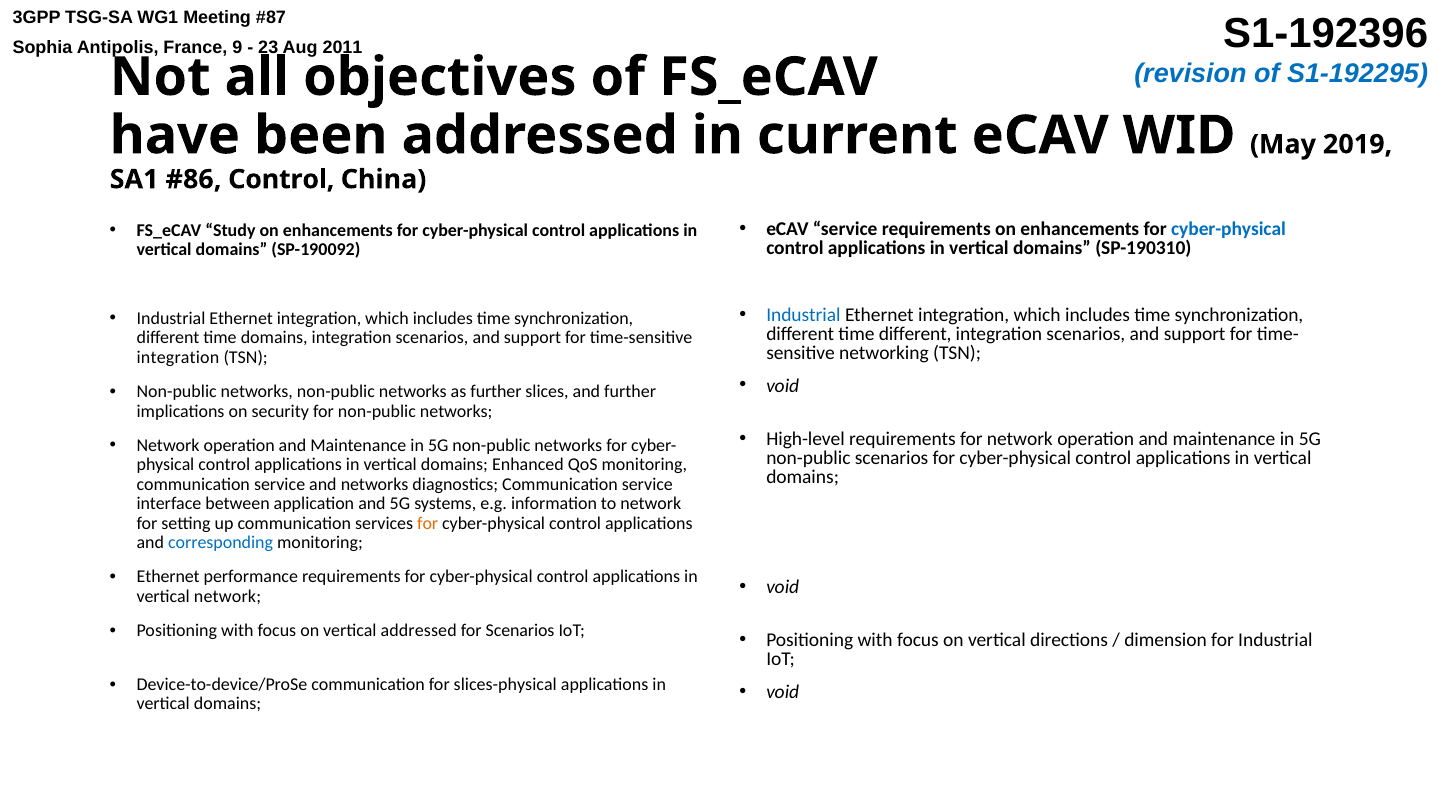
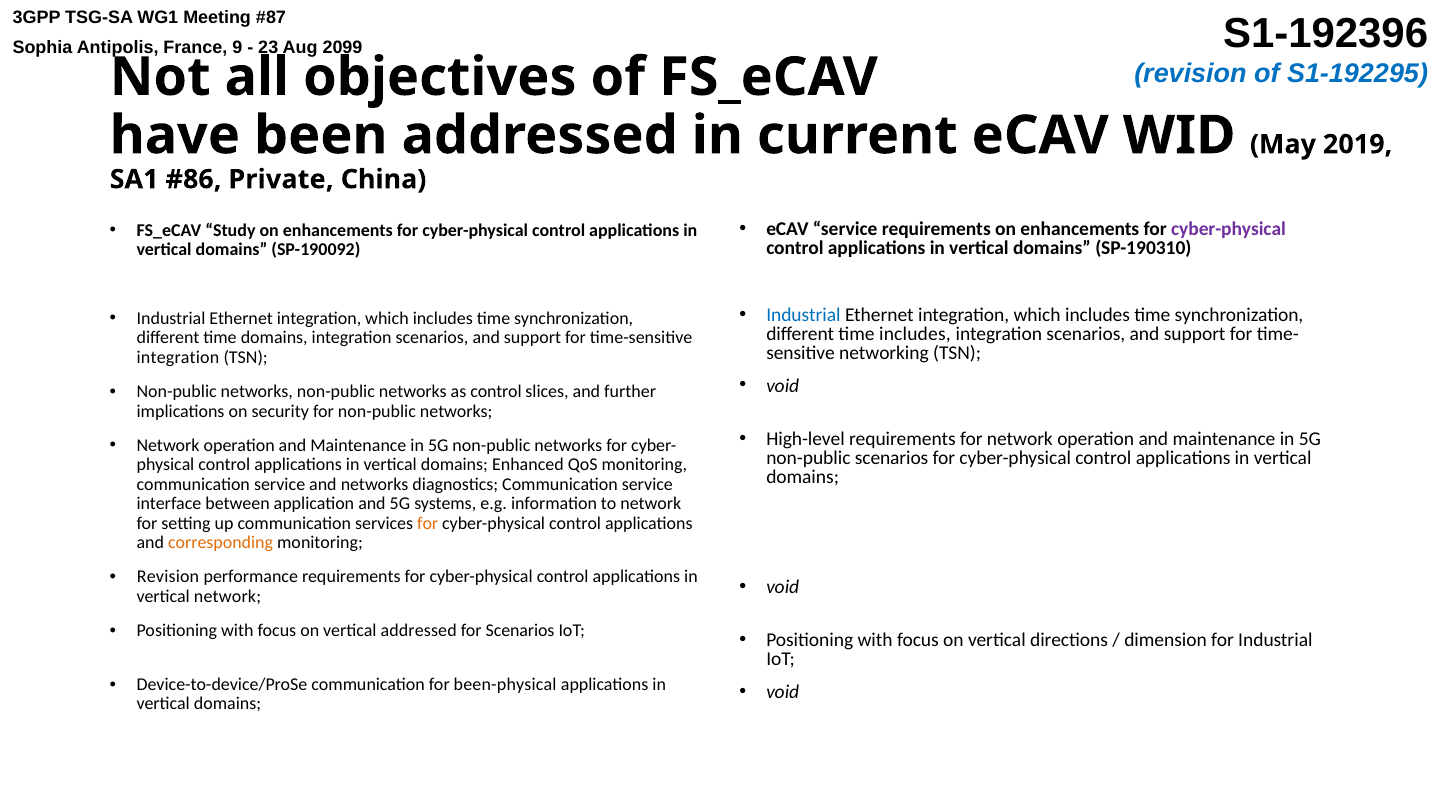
2011: 2011 -> 2099
Control at (281, 179): Control -> Private
cyber-physical at (1229, 230) colour: blue -> purple
time different: different -> includes
as further: further -> control
corresponding colour: blue -> orange
Ethernet at (168, 577): Ethernet -> Revision
slices-physical: slices-physical -> been-physical
